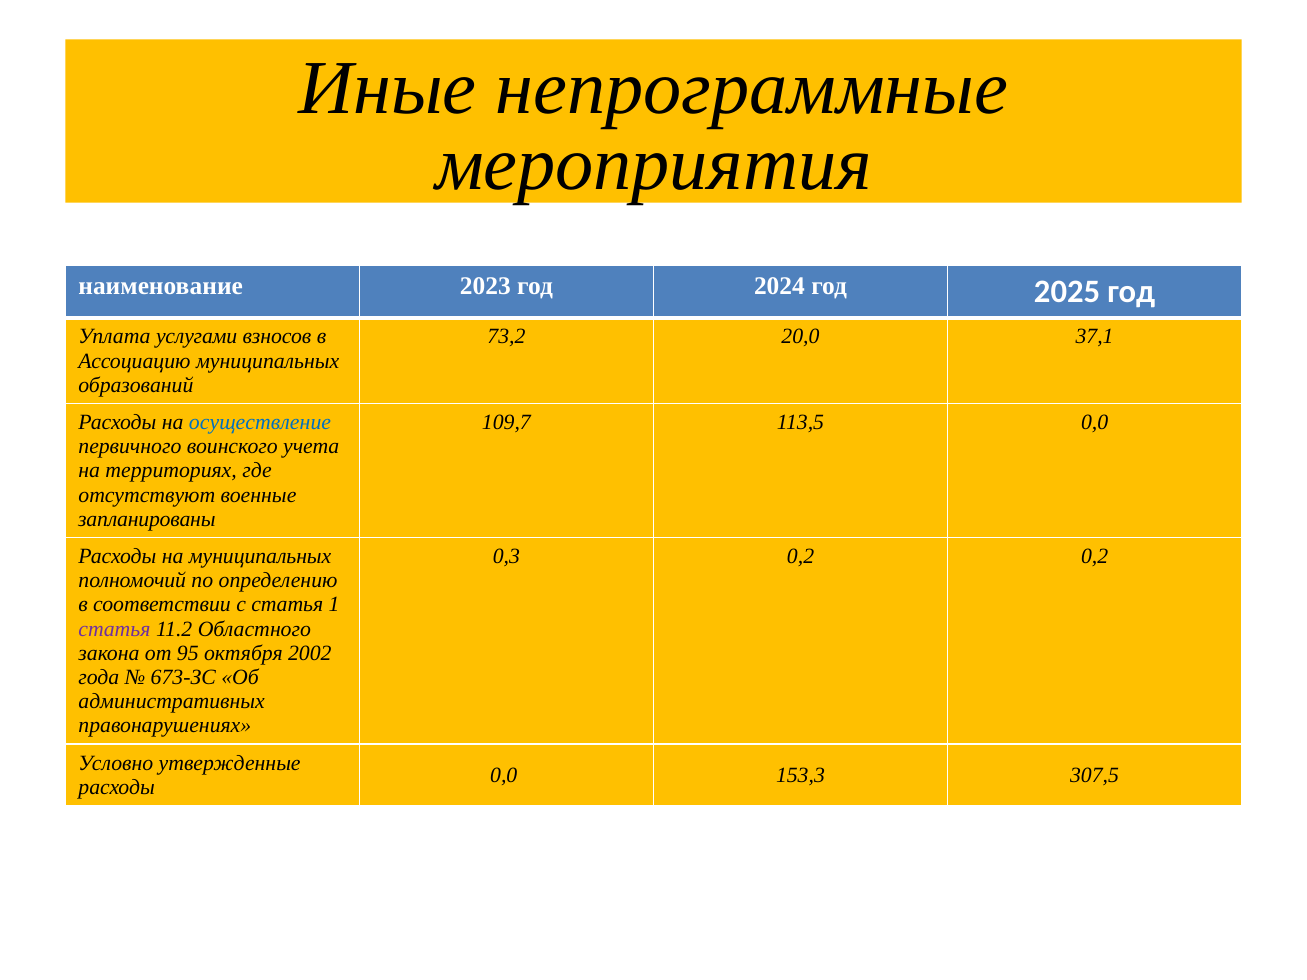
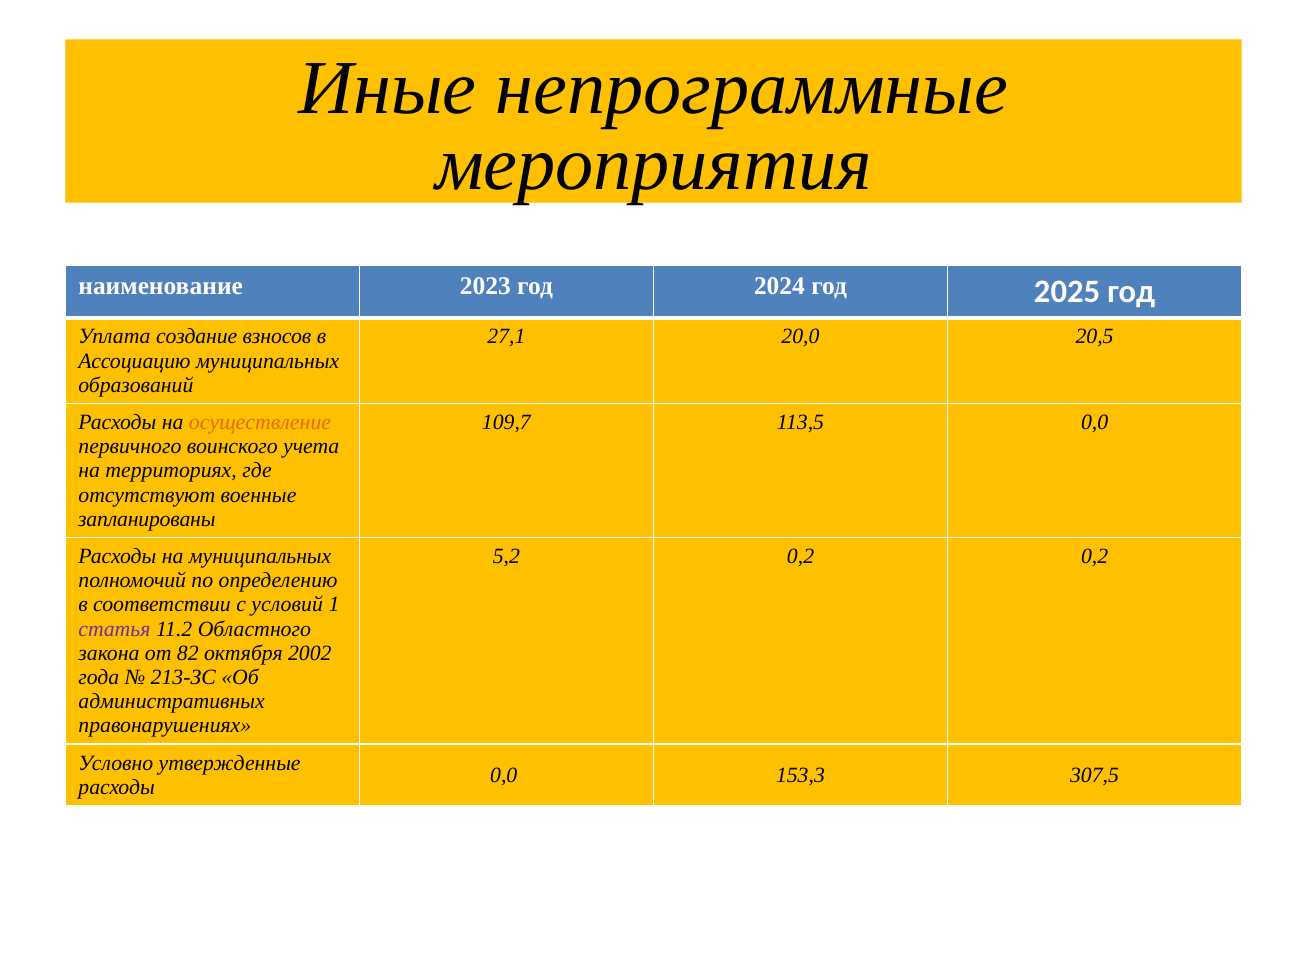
услугами: услугами -> создание
73,2: 73,2 -> 27,1
37,1: 37,1 -> 20,5
осуществление colour: blue -> orange
0,3: 0,3 -> 5,2
с статья: статья -> условий
95: 95 -> 82
673-ЗС: 673-ЗС -> 213-ЗС
